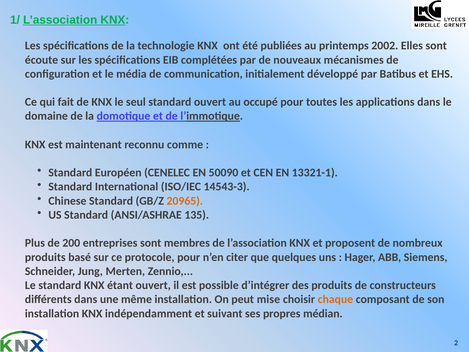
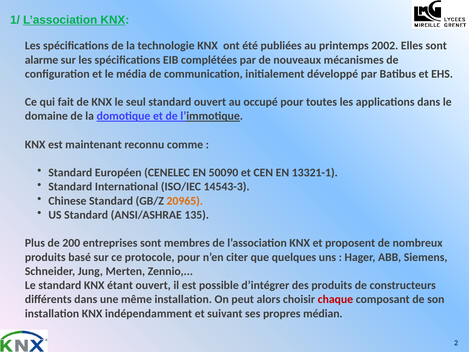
écoute: écoute -> alarme
mise: mise -> alors
chaque colour: orange -> red
